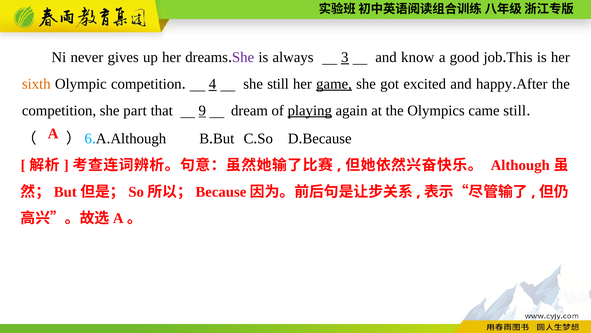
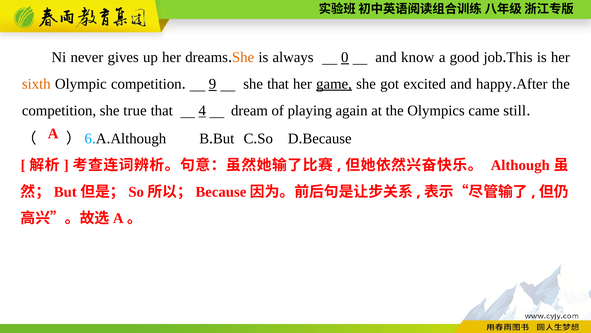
She at (243, 57) colour: purple -> orange
3: 3 -> 0
4: 4 -> 9
she still: still -> that
part: part -> true
9: 9 -> 4
playing underline: present -> none
